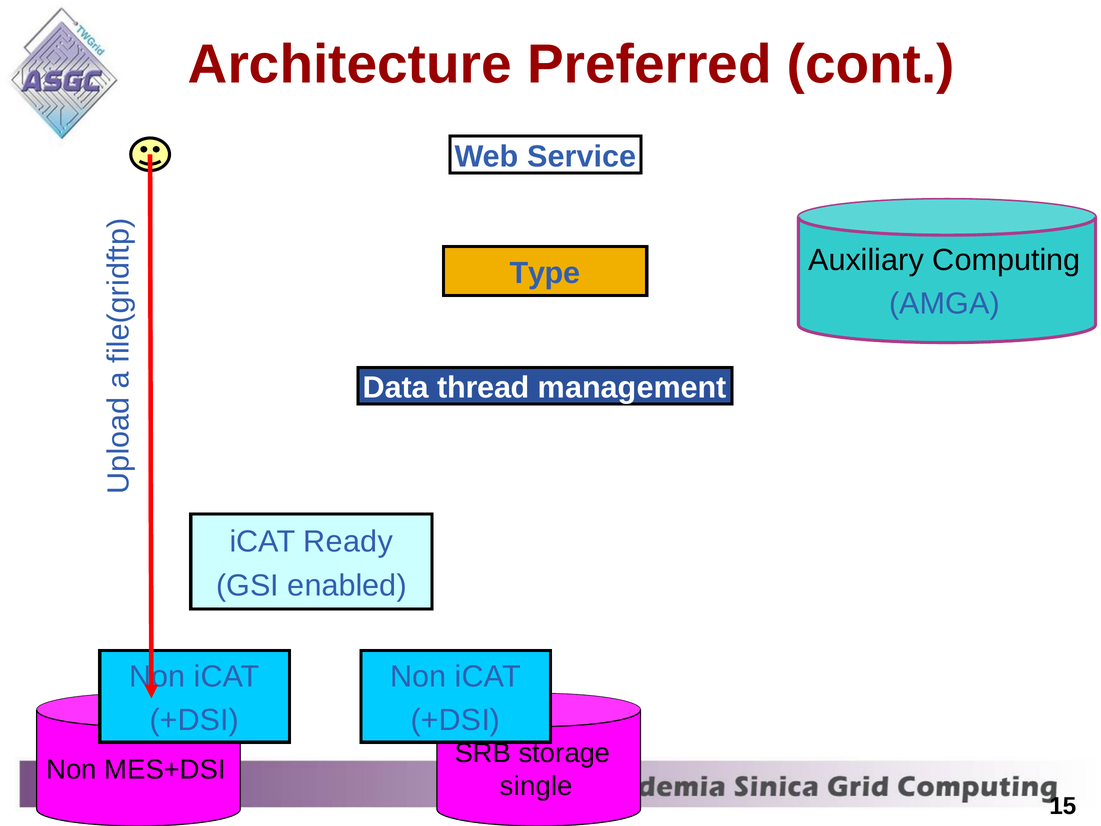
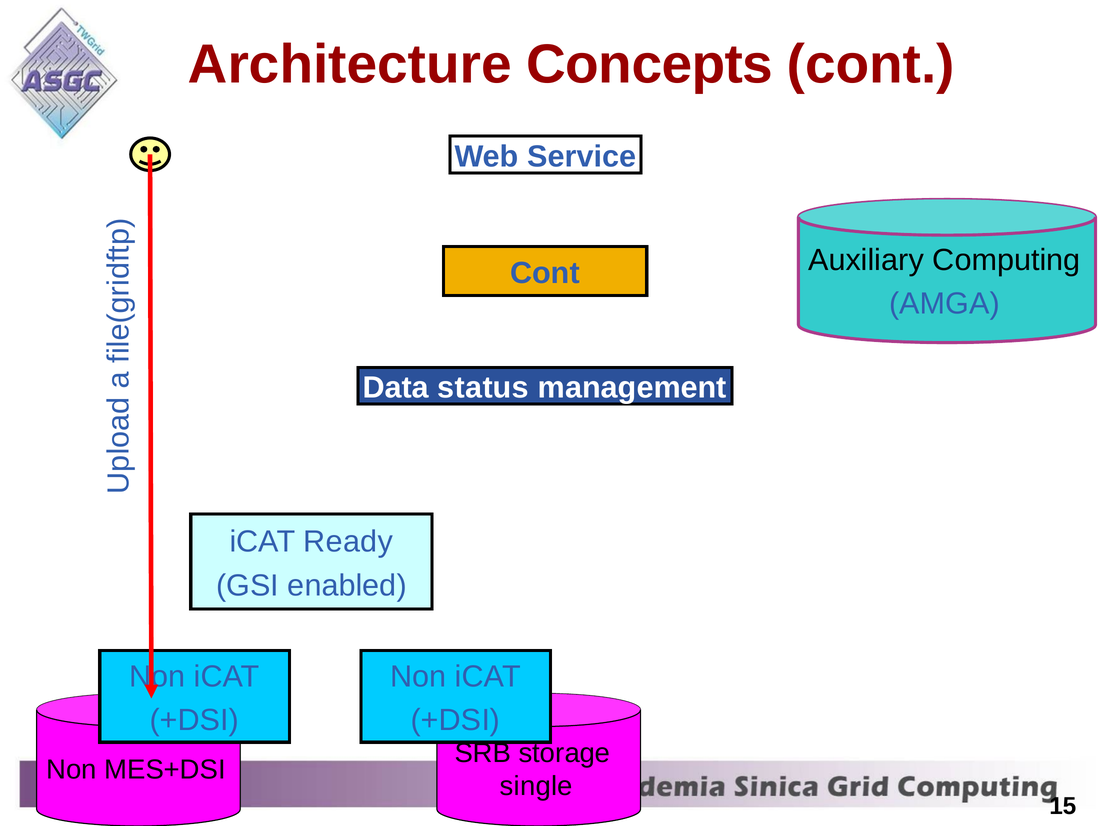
Preferred: Preferred -> Concepts
Type at (545, 273): Type -> Cont
thread: thread -> status
